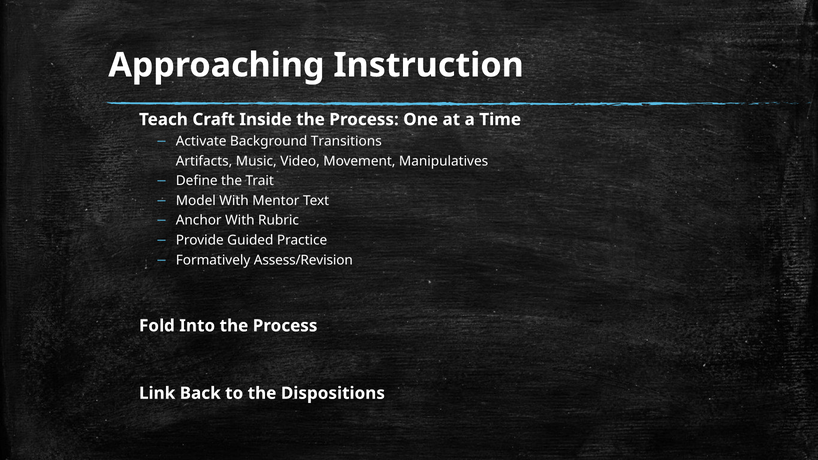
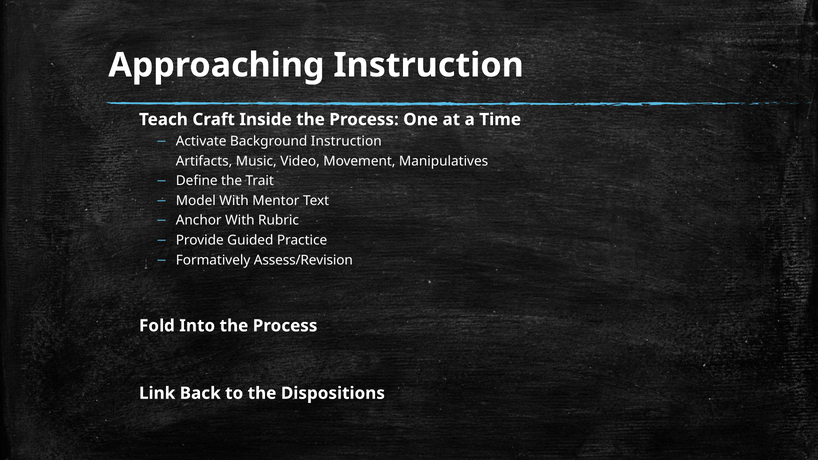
Background Transitions: Transitions -> Instruction
